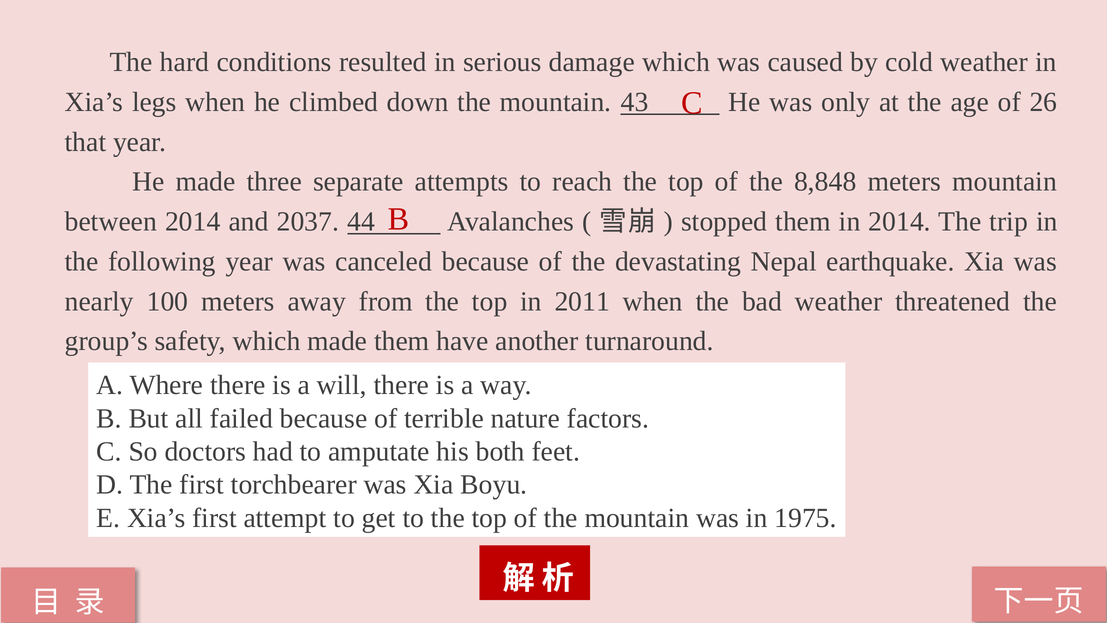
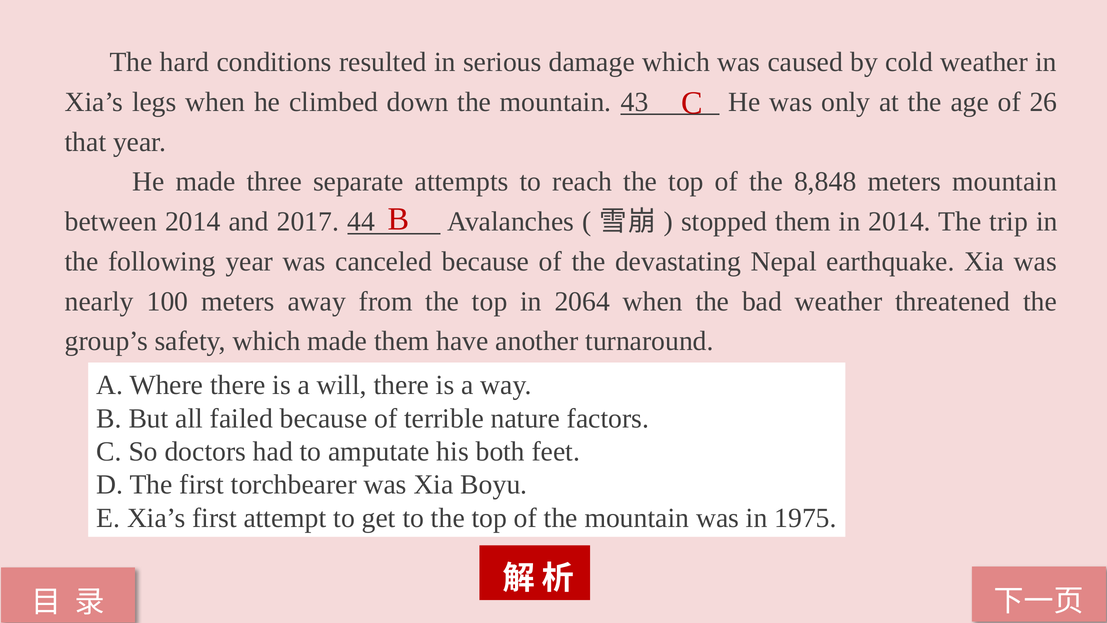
2037: 2037 -> 2017
2011: 2011 -> 2064
